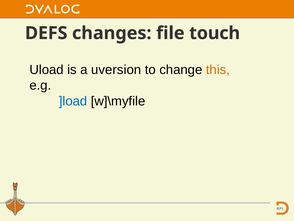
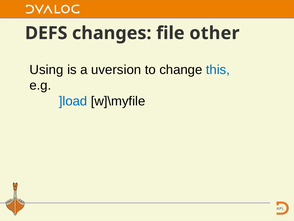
touch: touch -> other
Uload: Uload -> Using
this colour: orange -> blue
